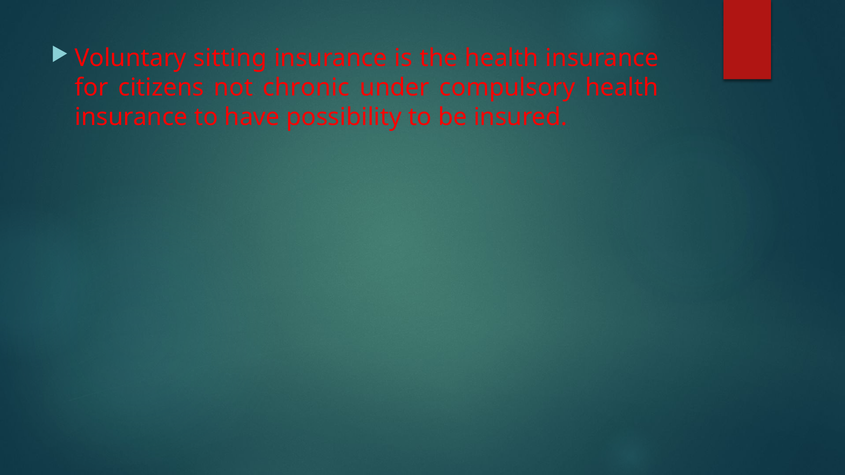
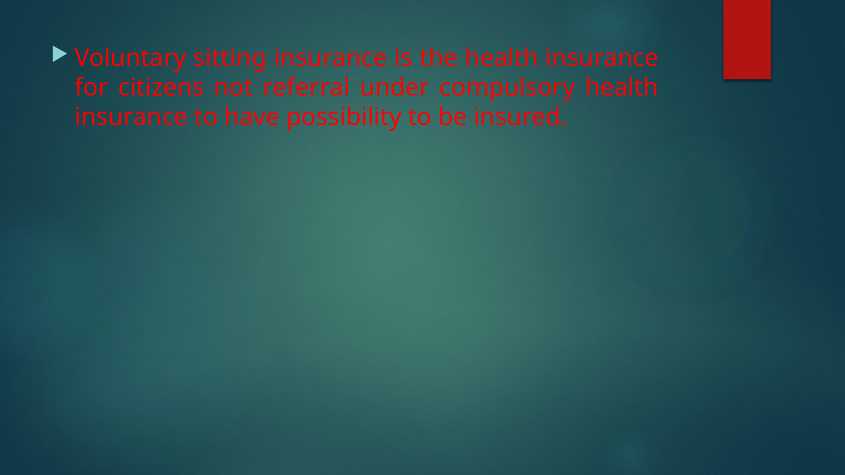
chronic: chronic -> referral
